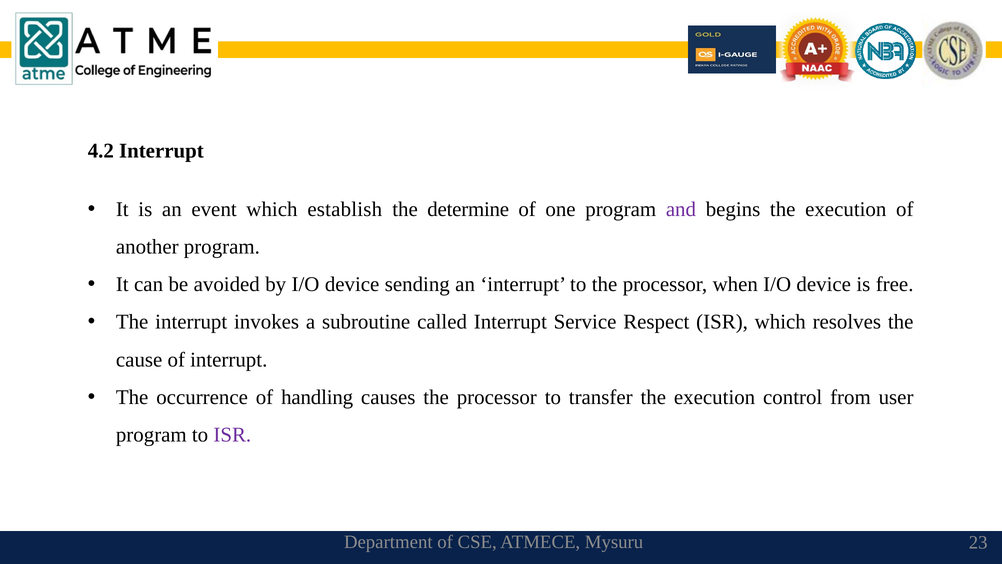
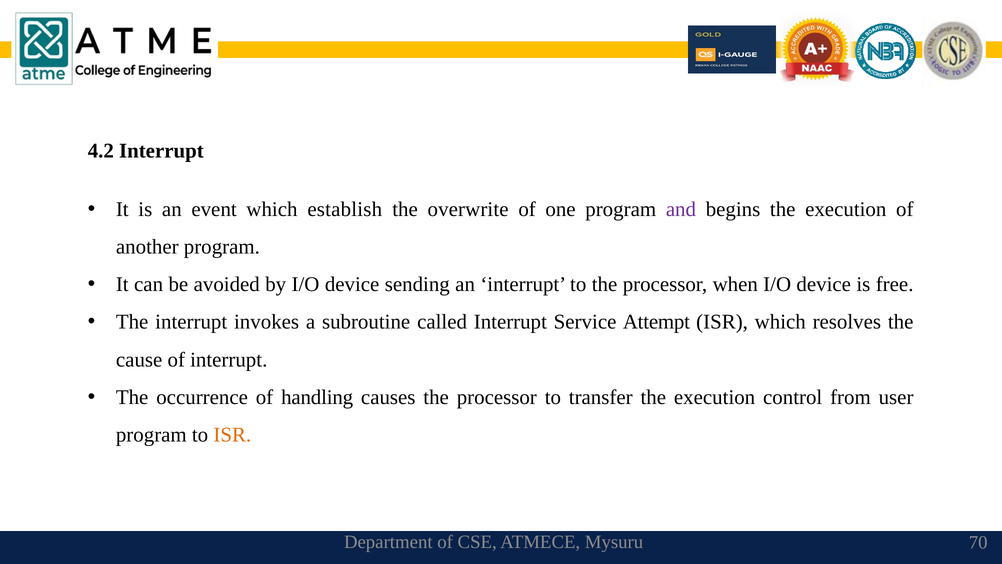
determine: determine -> overwrite
Respect: Respect -> Attempt
ISR at (232, 435) colour: purple -> orange
23: 23 -> 70
